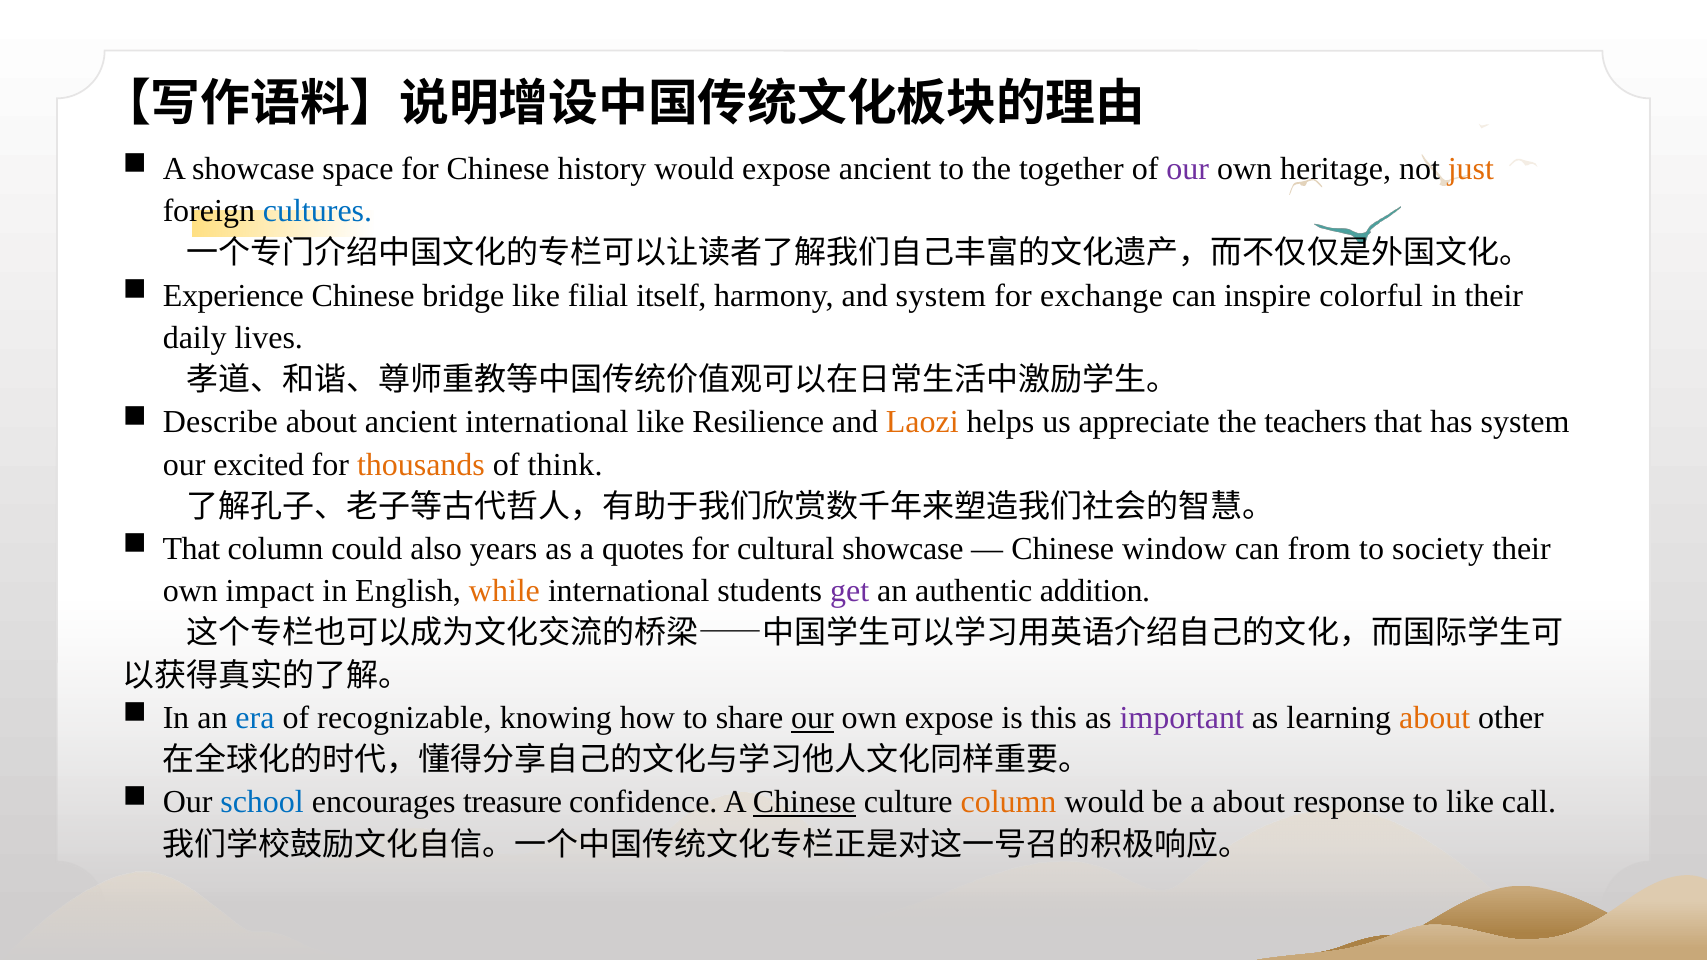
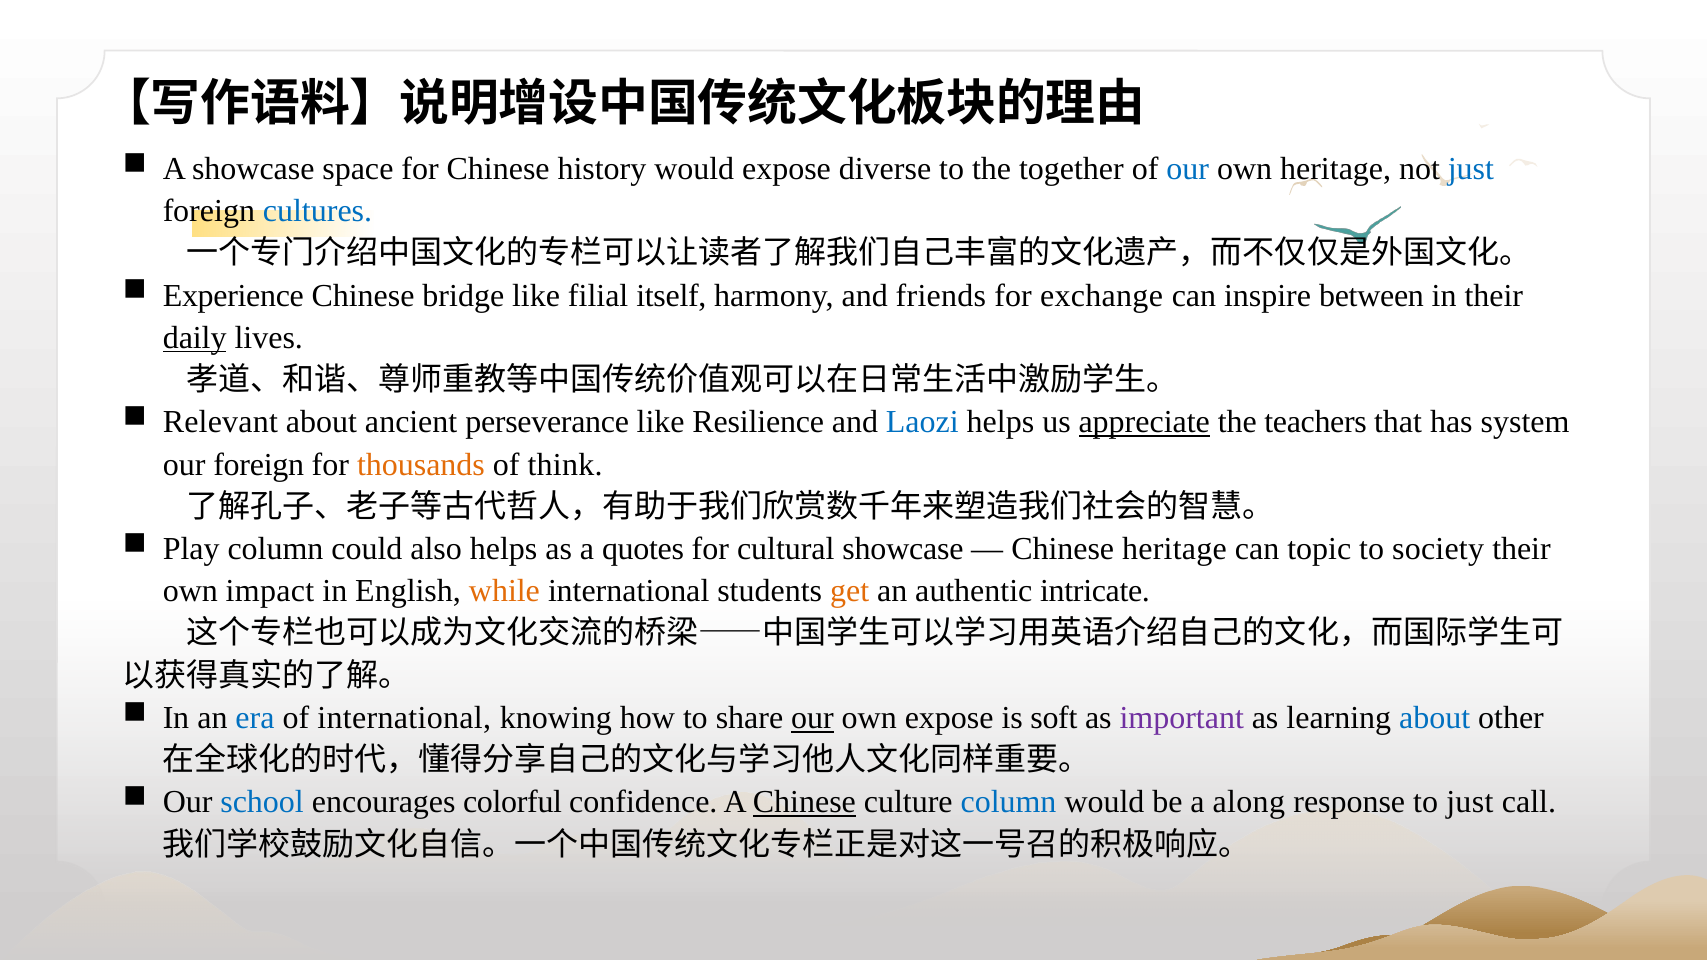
expose ancient: ancient -> diverse
our at (1188, 169) colour: purple -> blue
just at (1471, 169) colour: orange -> blue
and system: system -> friends
colorful: colorful -> between
daily underline: none -> present
Describe: Describe -> Relevant
ancient international: international -> perseverance
Laozi colour: orange -> blue
appreciate underline: none -> present
our excited: excited -> foreign
That at (191, 549): That -> Play
also years: years -> helps
Chinese window: window -> heritage
from: from -> topic
get colour: purple -> orange
addition: addition -> intricate
of recognizable: recognizable -> international
this: this -> soft
about at (1435, 718) colour: orange -> blue
treasure: treasure -> colorful
column at (1009, 802) colour: orange -> blue
a about: about -> along
to like: like -> just
